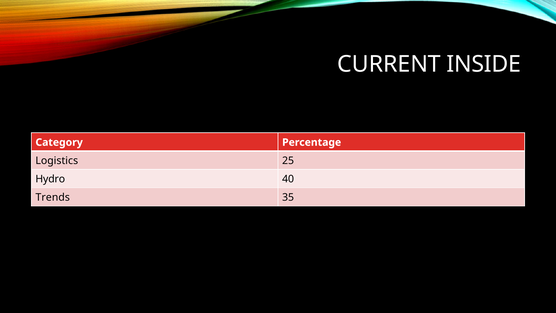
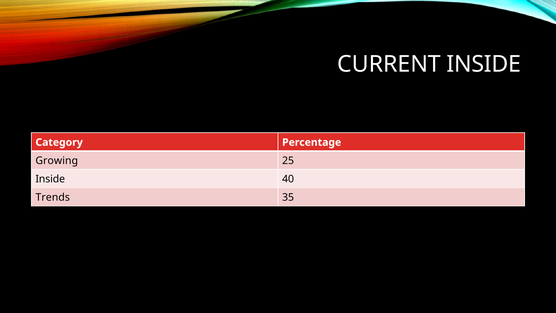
Logistics: Logistics -> Growing
Hydro at (50, 179): Hydro -> Inside
